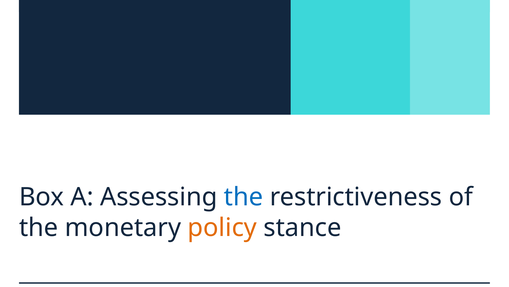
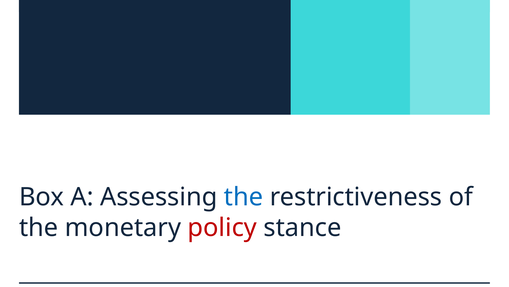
policy colour: orange -> red
